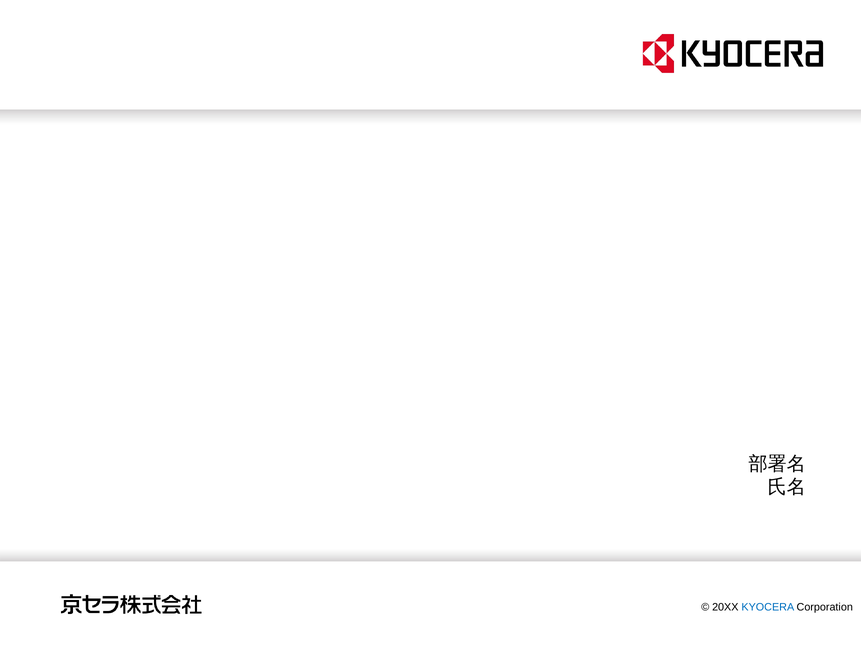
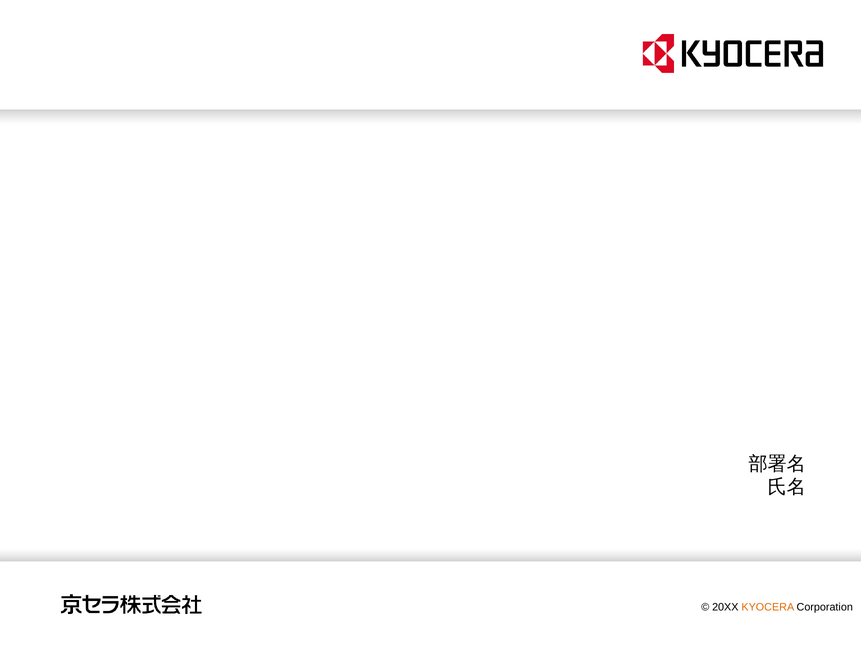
KYOCERA colour: blue -> orange
